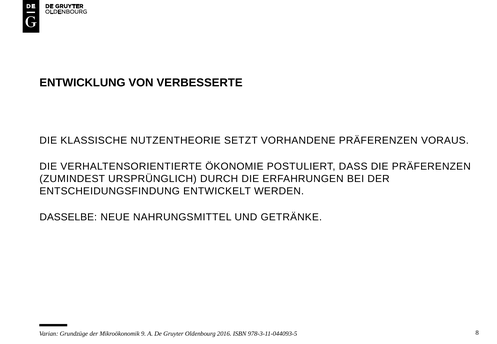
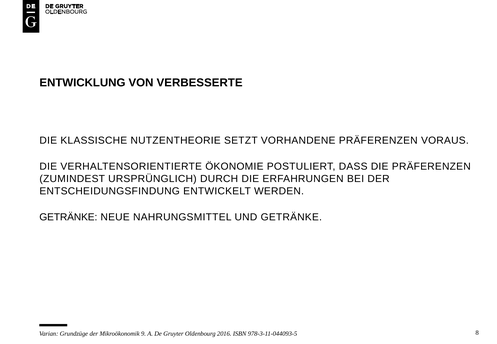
DASSELBE at (68, 217): DASSELBE -> GETRÄNKE
